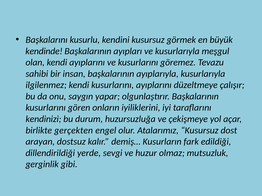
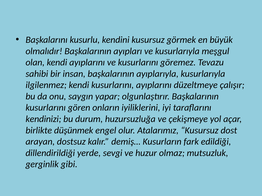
kendinde: kendinde -> olmalıdır
gerçekten: gerçekten -> düşünmek
